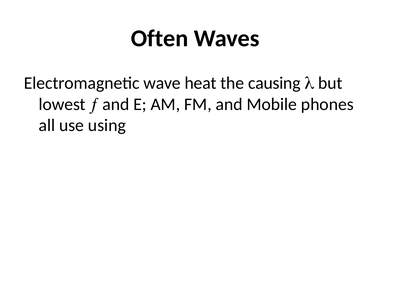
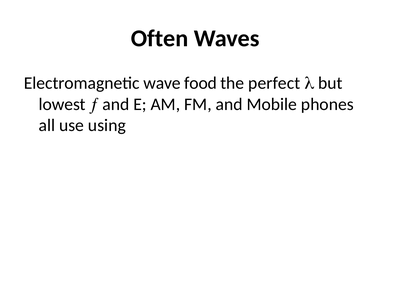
heat: heat -> food
causing: causing -> perfect
